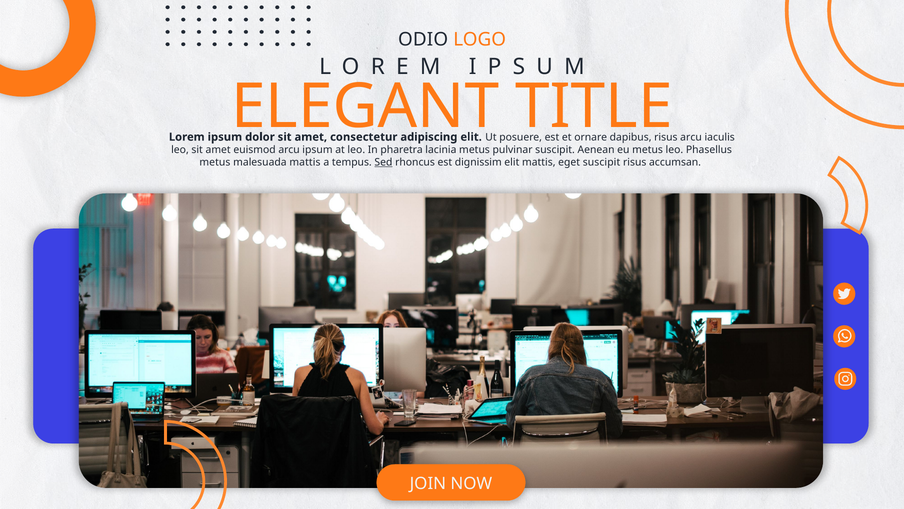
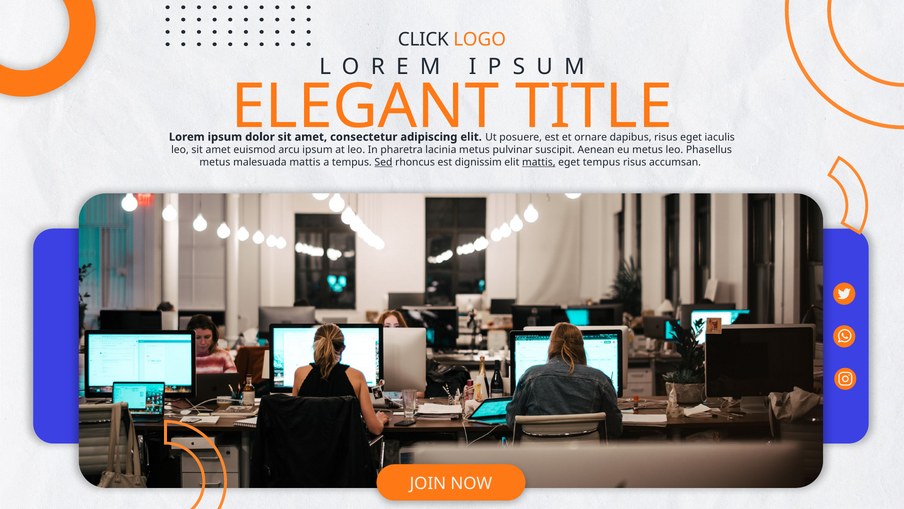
ODIO: ODIO -> CLICK
arcu at (691, 137): arcu -> eget
mattis at (539, 162) underline: none -> present
eget suscipit: suscipit -> tempus
